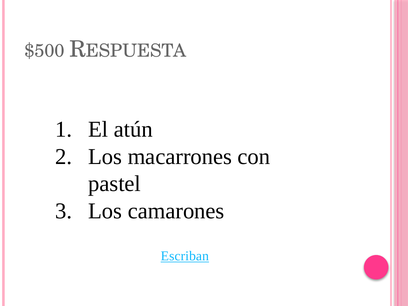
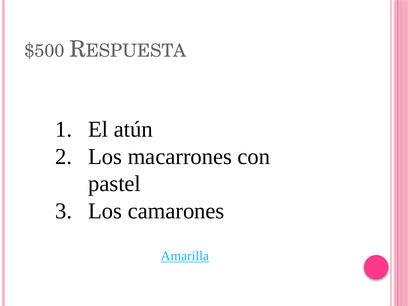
Escriban: Escriban -> Amarilla
